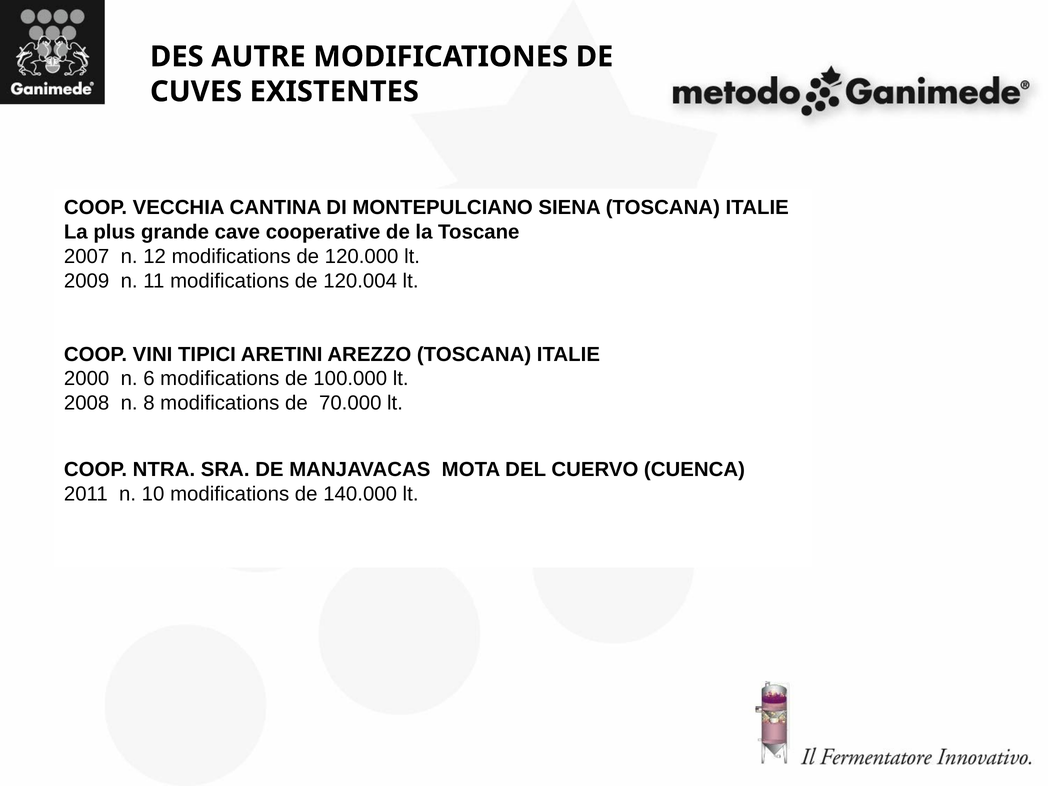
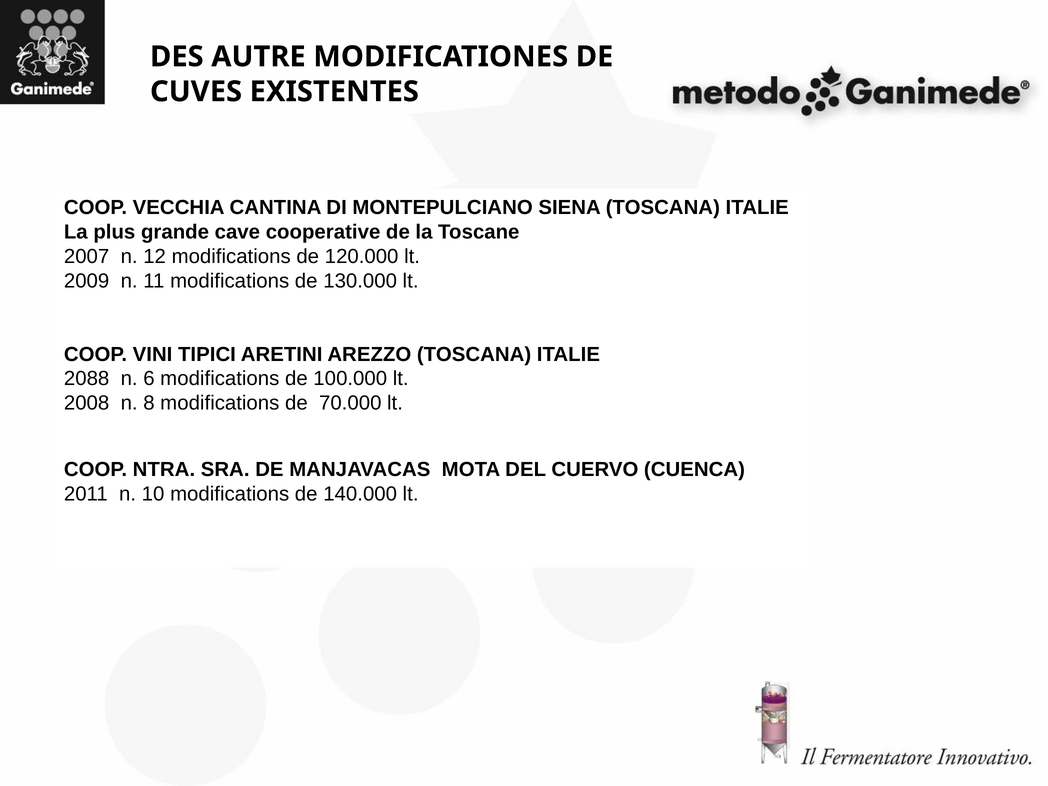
120.004: 120.004 -> 130.000
2000: 2000 -> 2088
